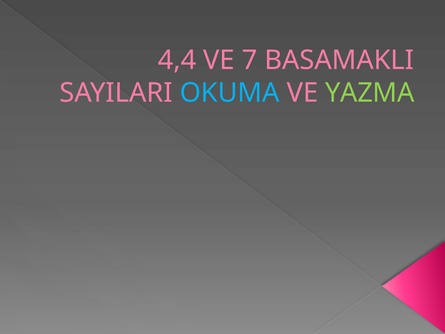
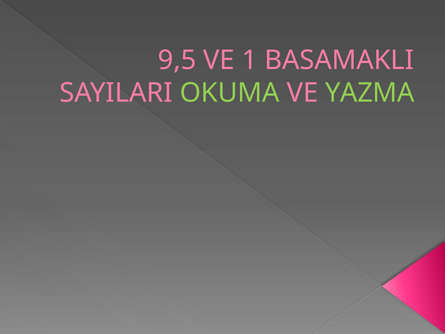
4,4: 4,4 -> 9,5
7: 7 -> 1
OKUMA colour: light blue -> light green
